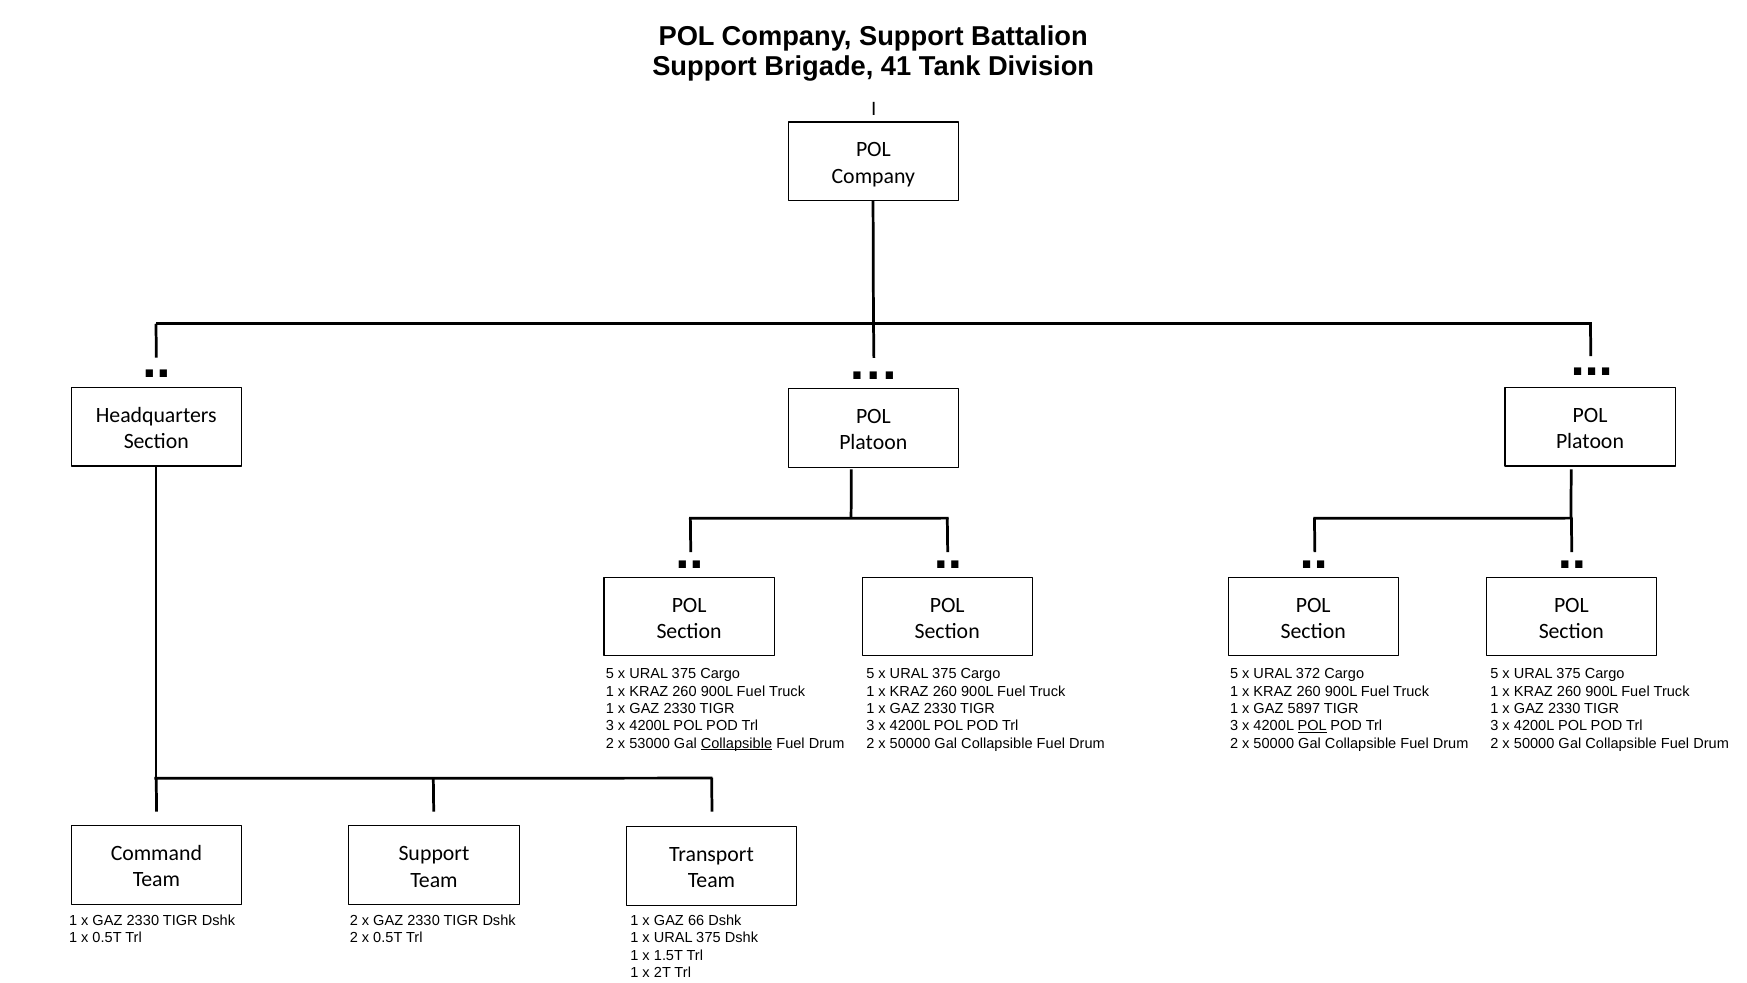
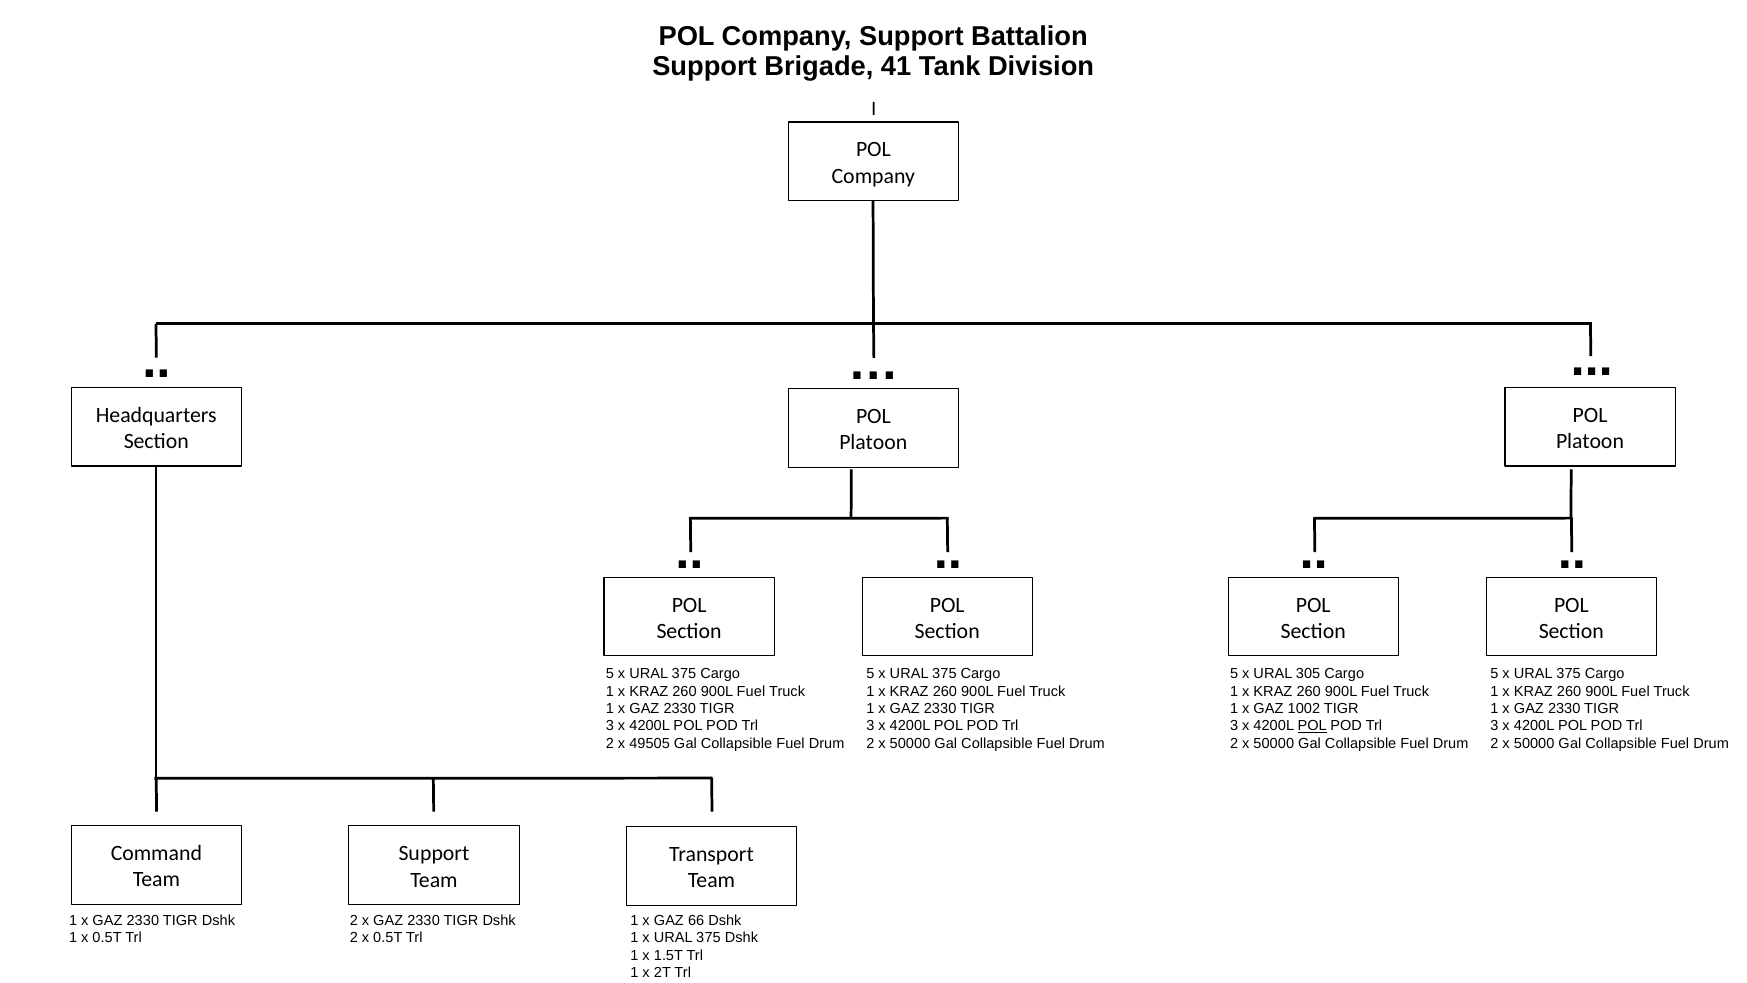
372: 372 -> 305
5897: 5897 -> 1002
53000: 53000 -> 49505
Collapsible at (736, 743) underline: present -> none
